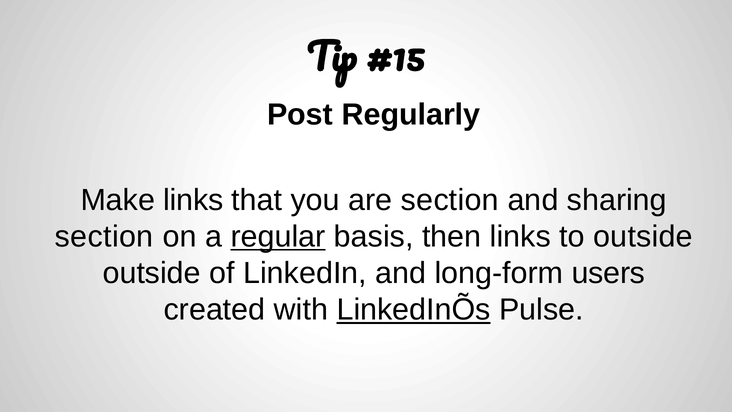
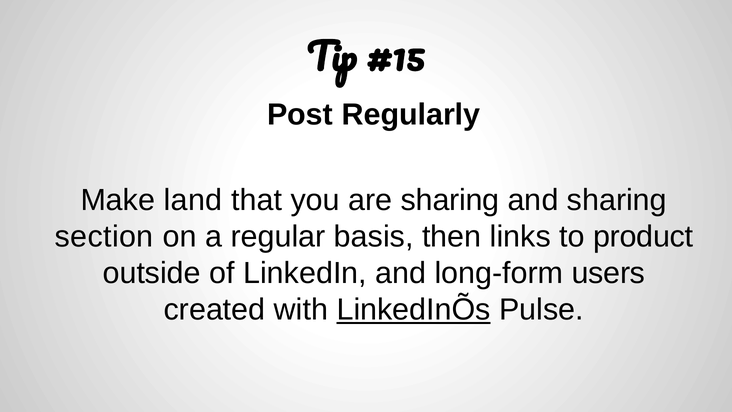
Make links: links -> land
are section: section -> sharing
regular underline: present -> none
to outside: outside -> product
